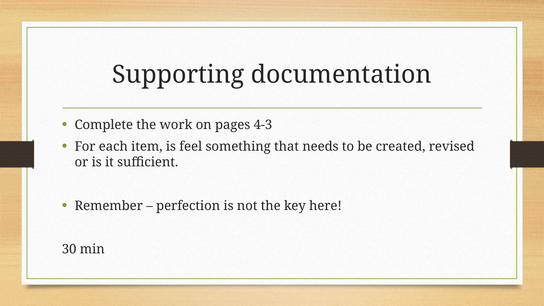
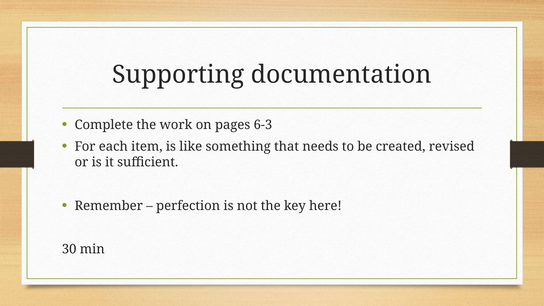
4-3: 4-3 -> 6-3
feel: feel -> like
